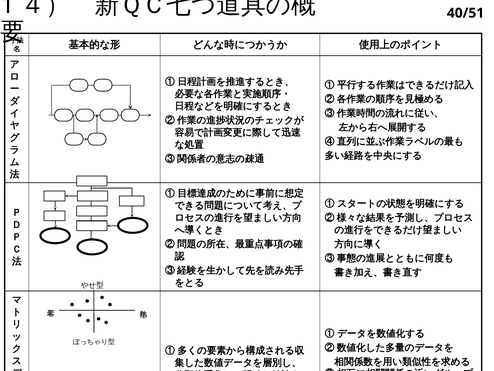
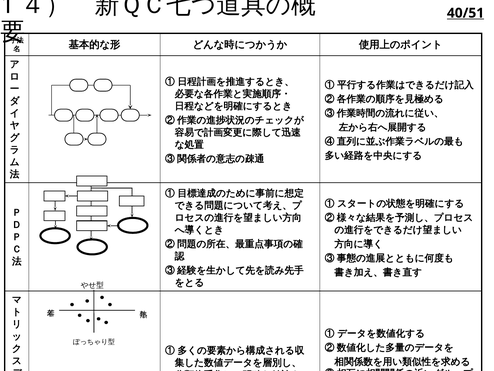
40/51 underline: none -> present
